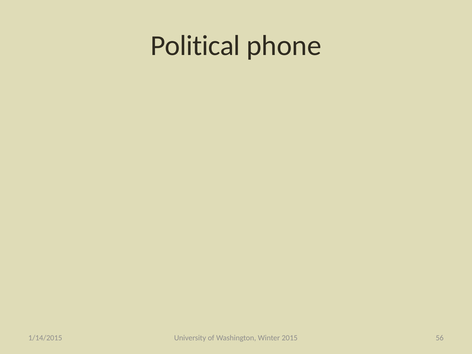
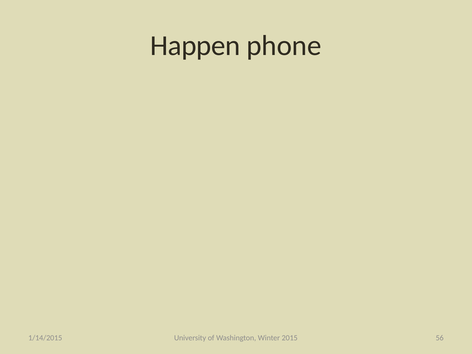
Political: Political -> Happen
